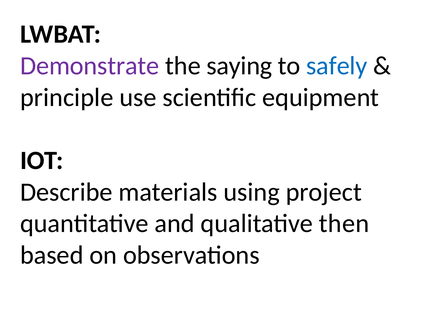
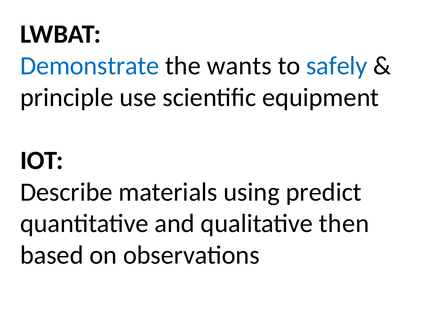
Demonstrate colour: purple -> blue
saying: saying -> wants
project: project -> predict
